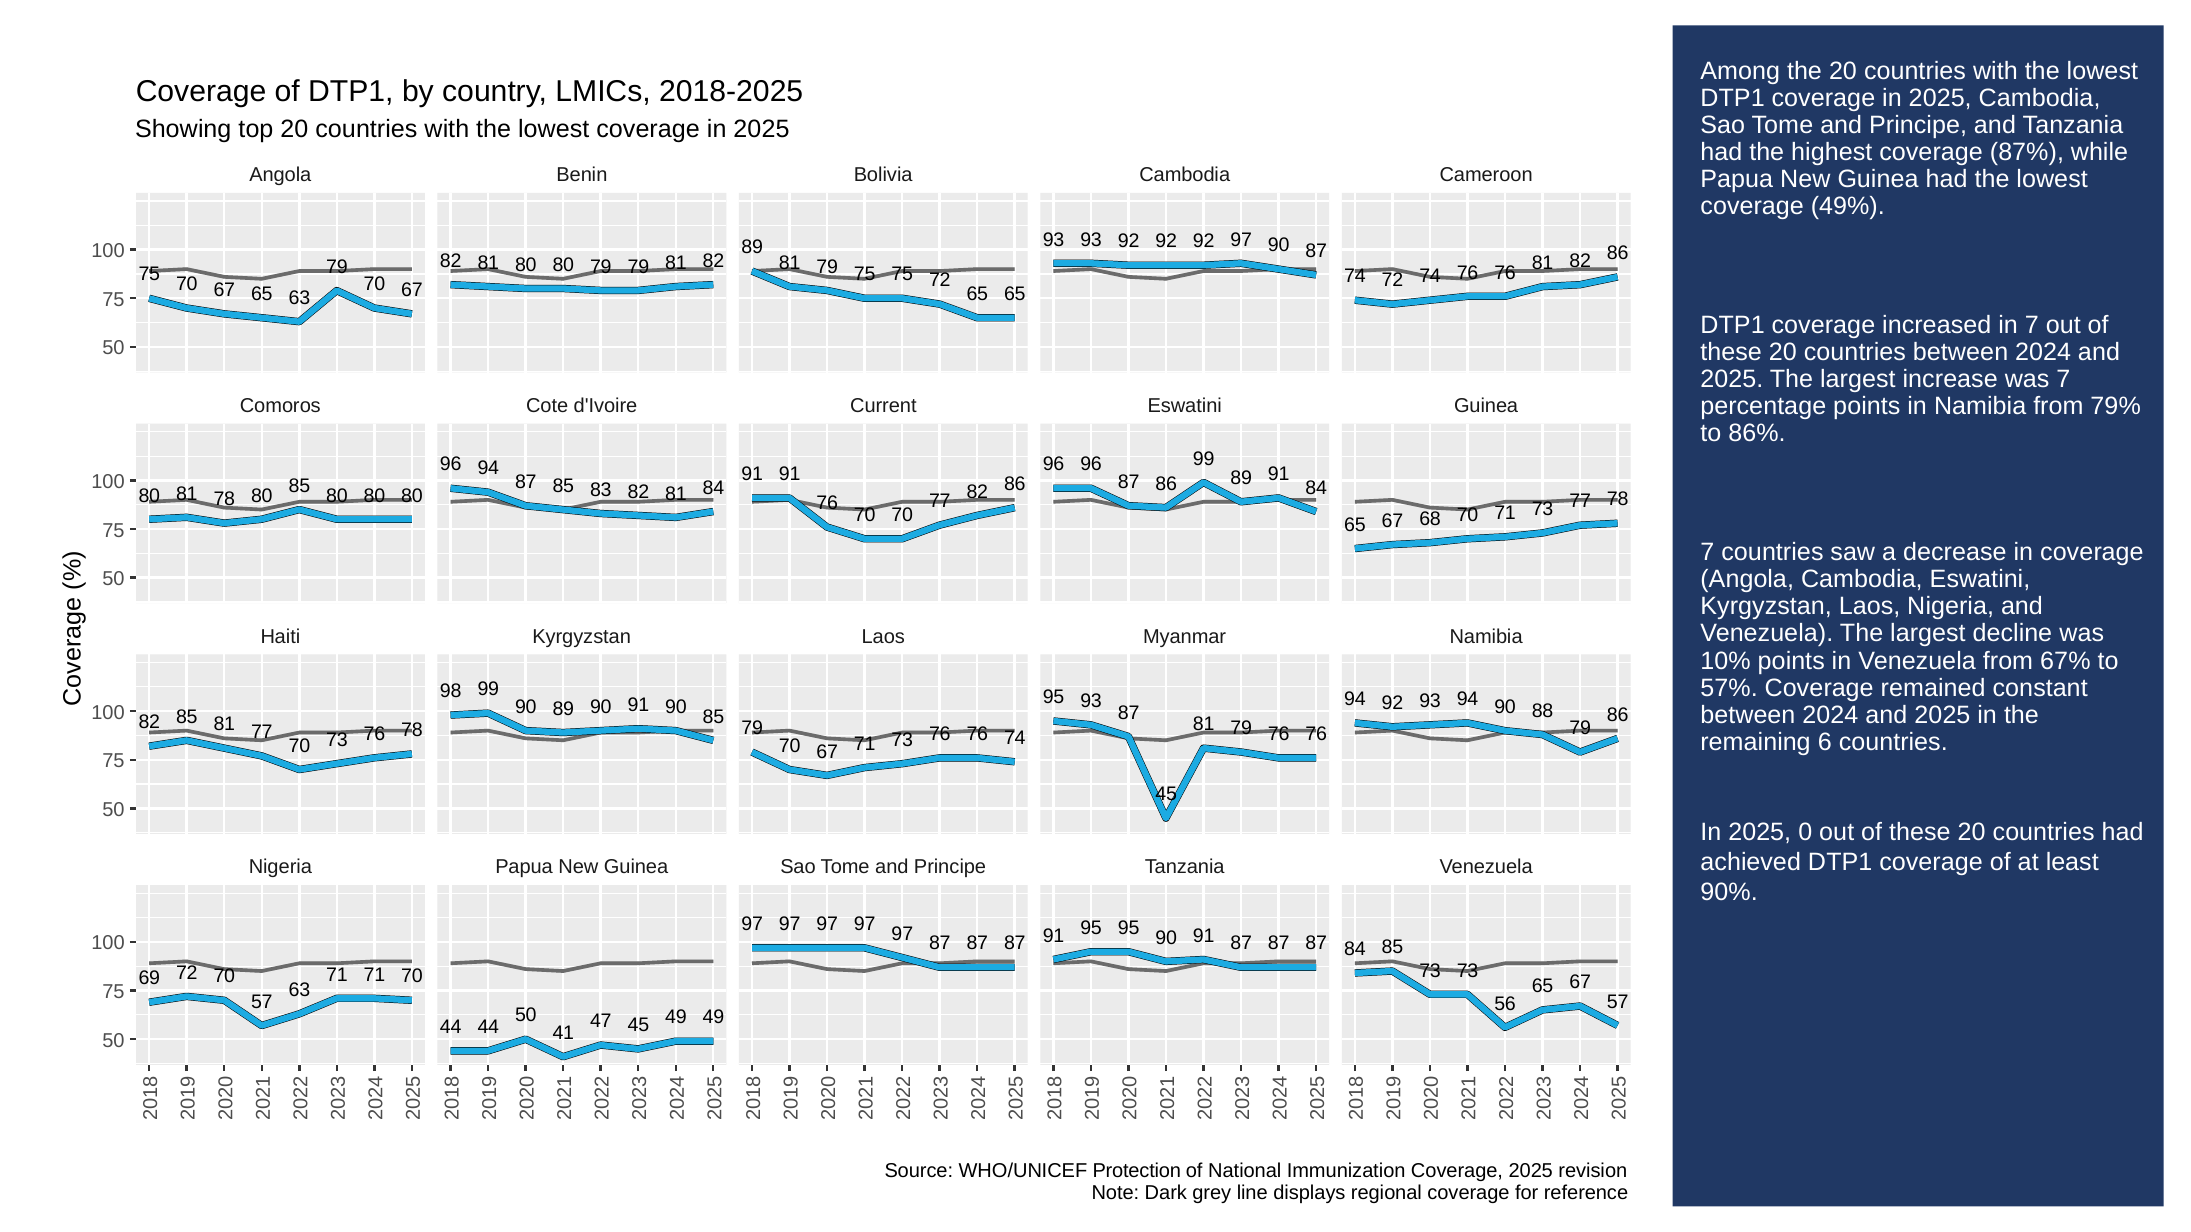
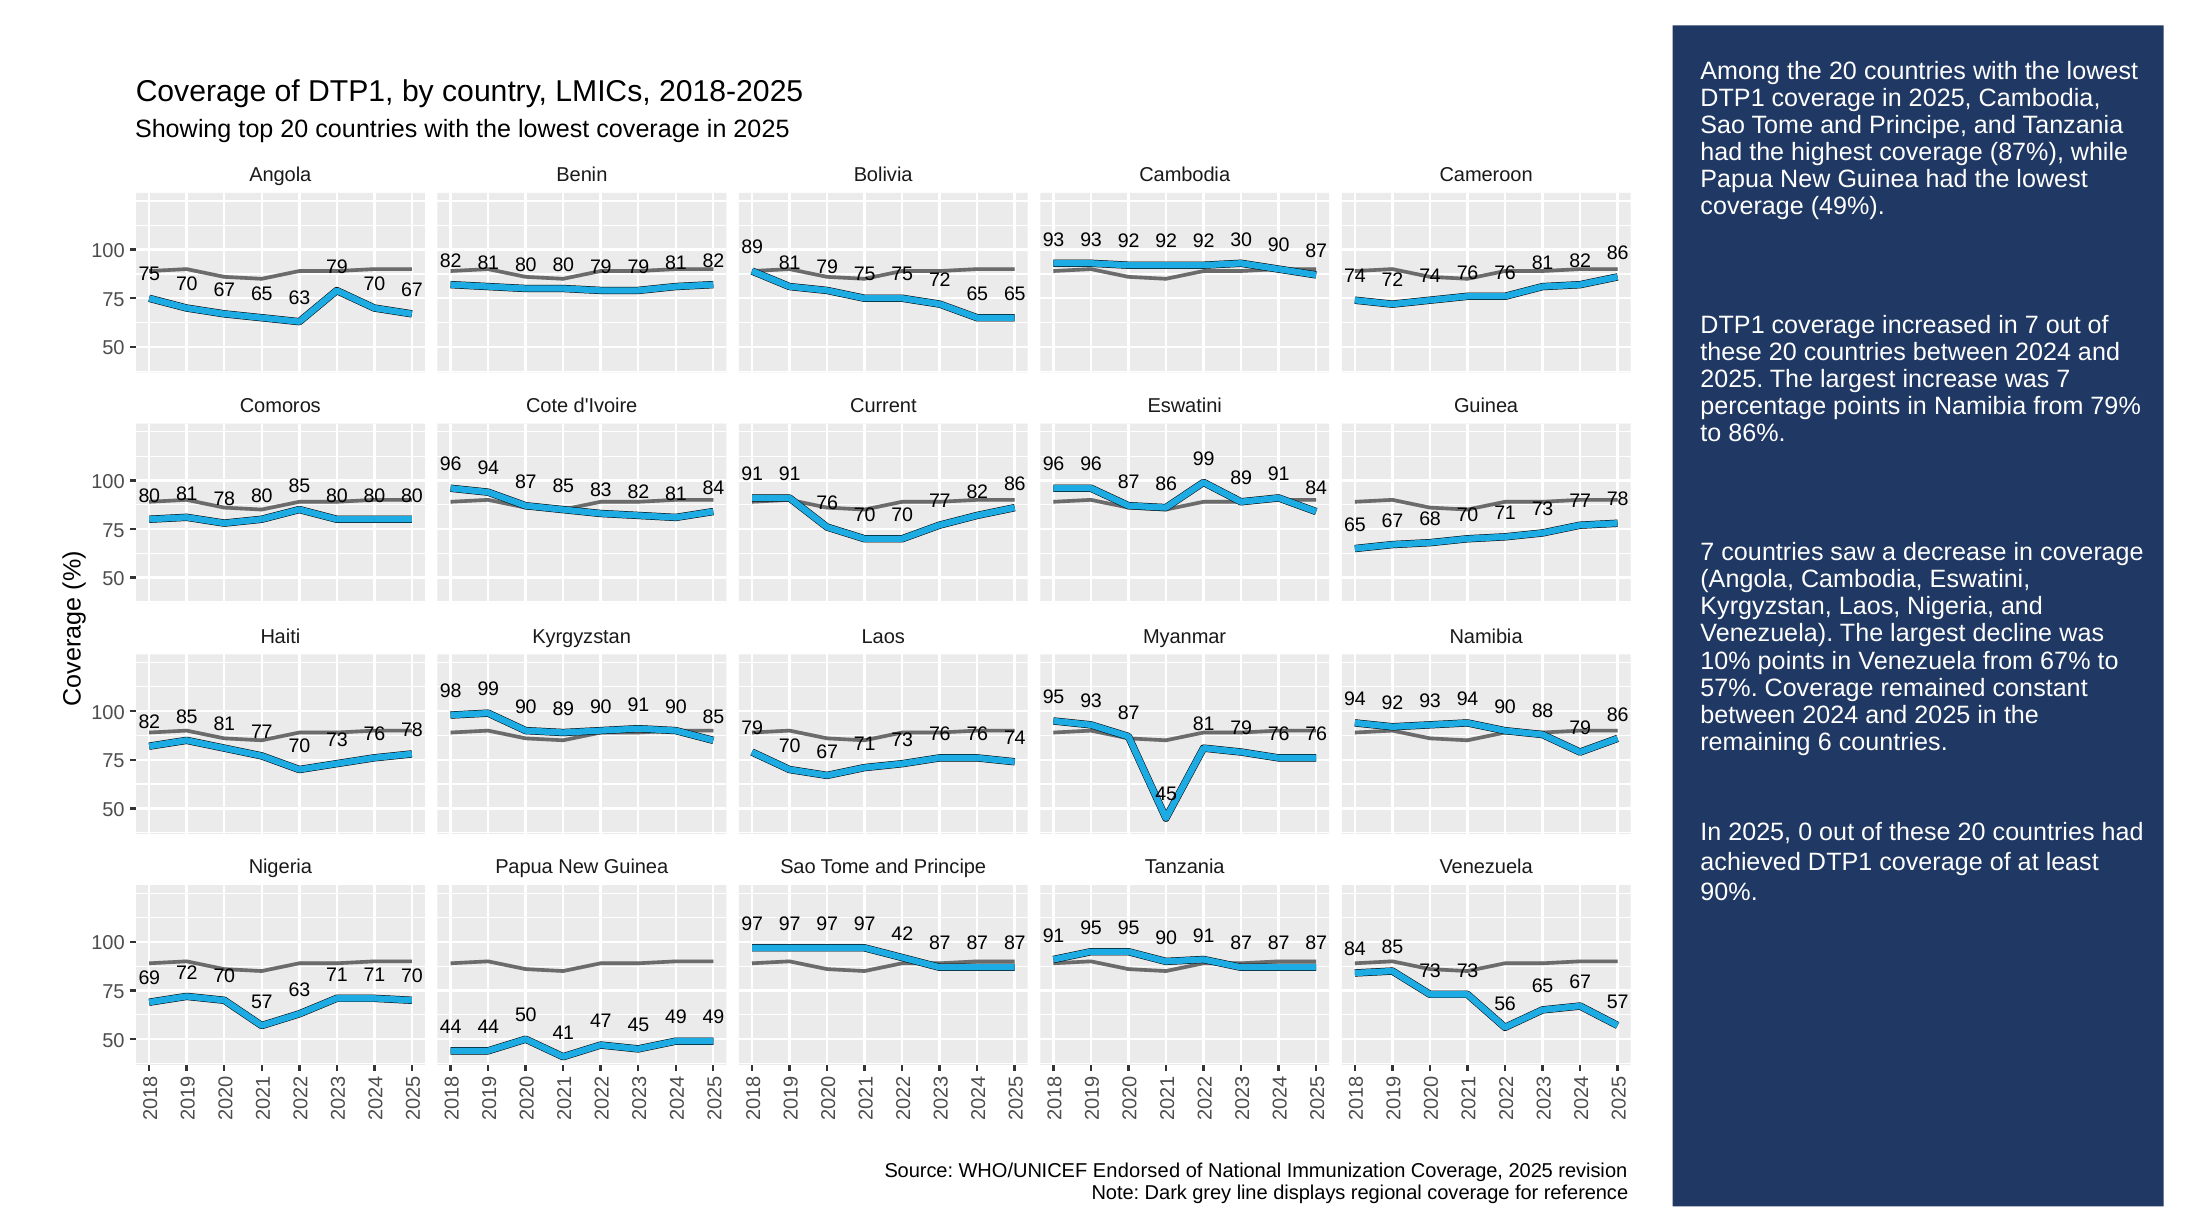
92 97: 97 -> 30
97 at (902, 934): 97 -> 42
Protection: Protection -> Endorsed
